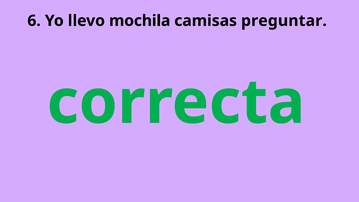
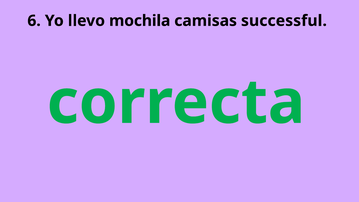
preguntar: preguntar -> successful
